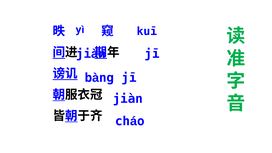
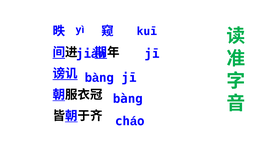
jiàn at (128, 99): jiàn -> bàng
